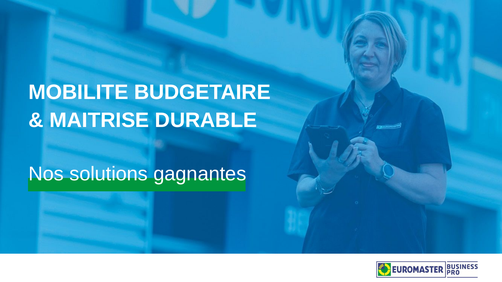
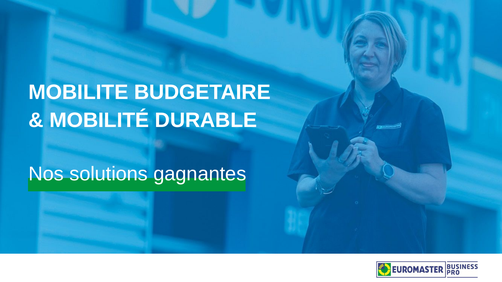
MAITRISE: MAITRISE -> MOBILITÉ
